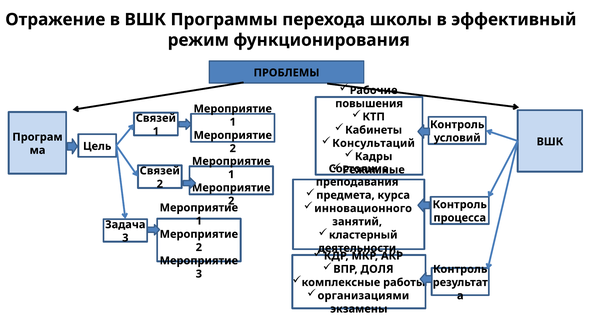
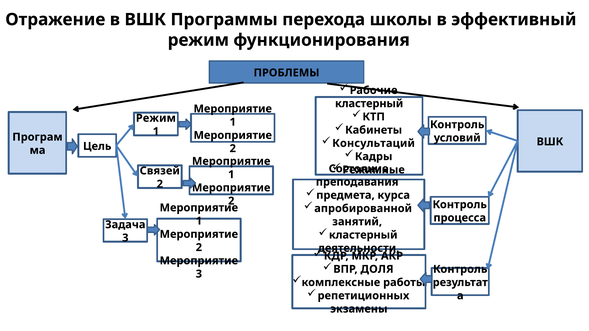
повышения at (369, 104): повышения -> кластерный
Связей at (156, 118): Связей -> Режим
инновационного: инновационного -> апробированной
организациями: организациями -> репетиционных
